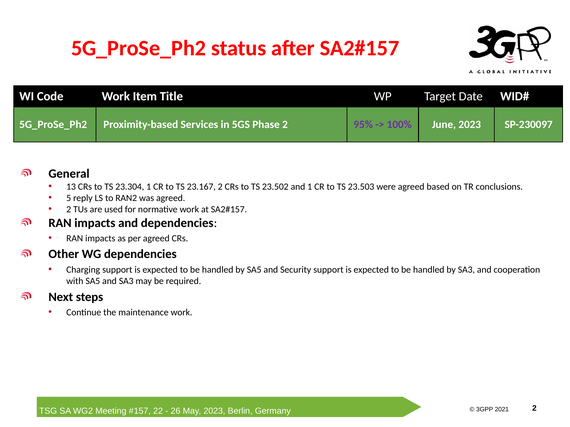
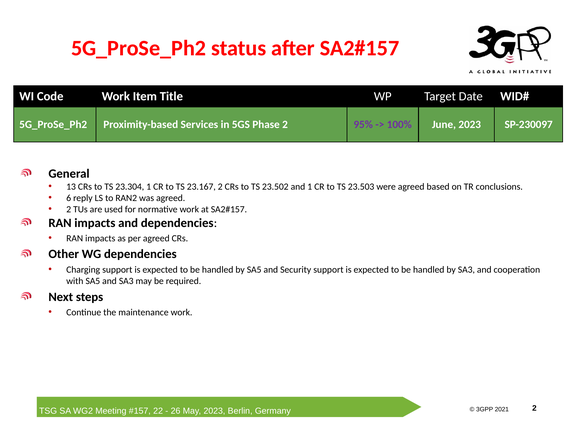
5: 5 -> 6
